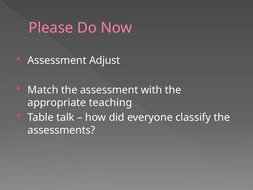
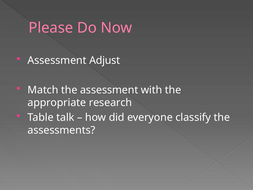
teaching: teaching -> research
